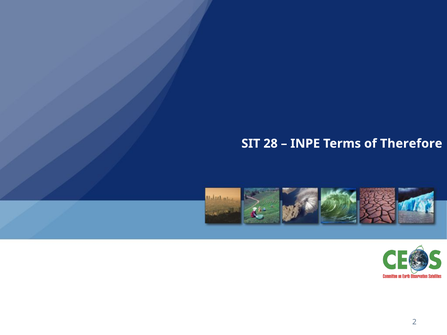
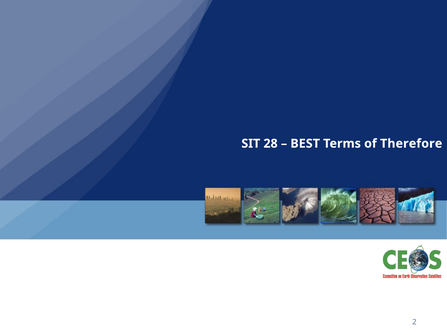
INPE: INPE -> BEST
